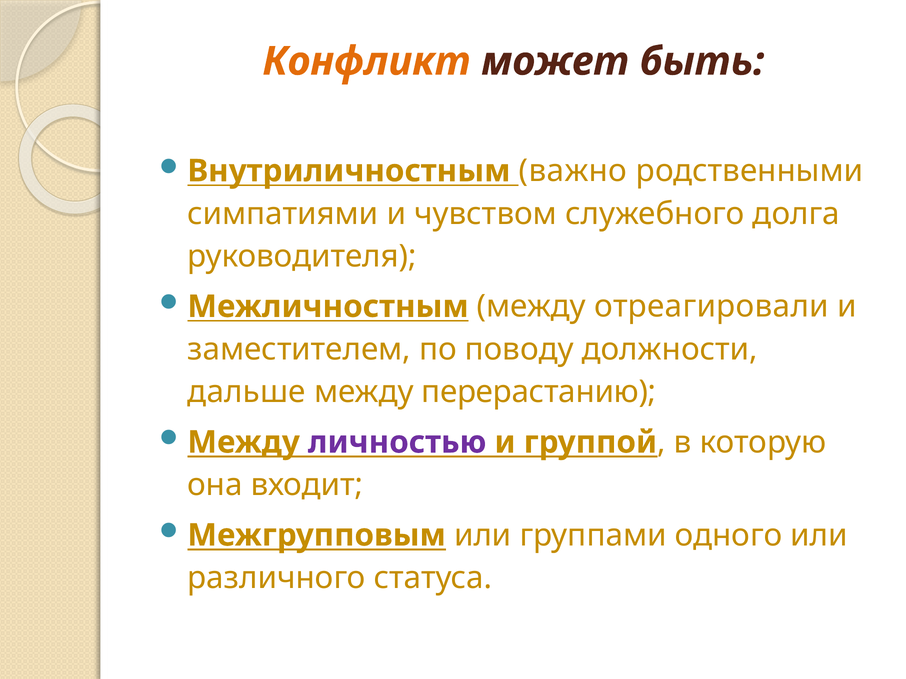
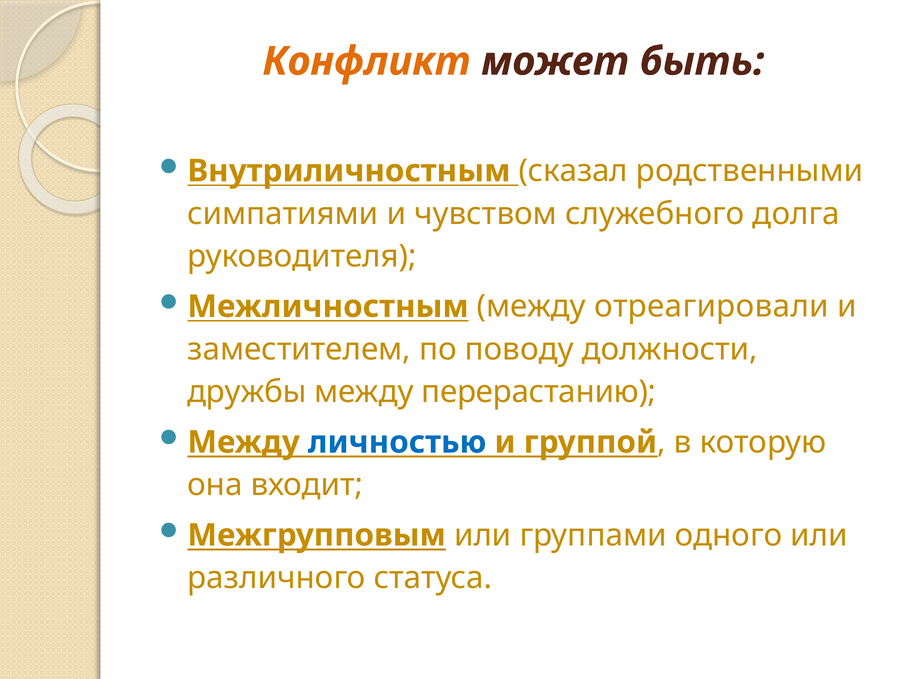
важно: важно -> сказал
дальше: дальше -> дружбы
личностью colour: purple -> blue
